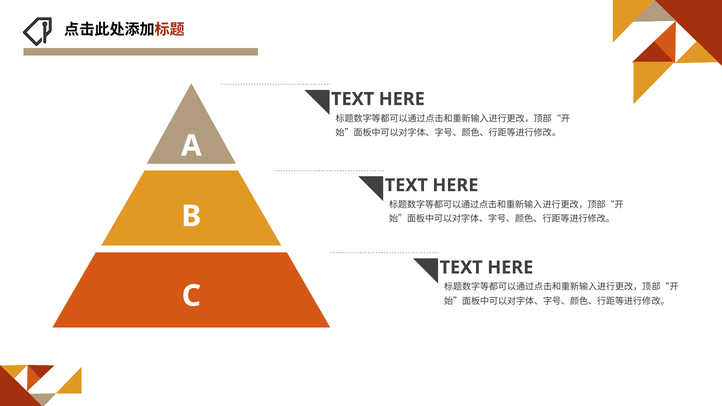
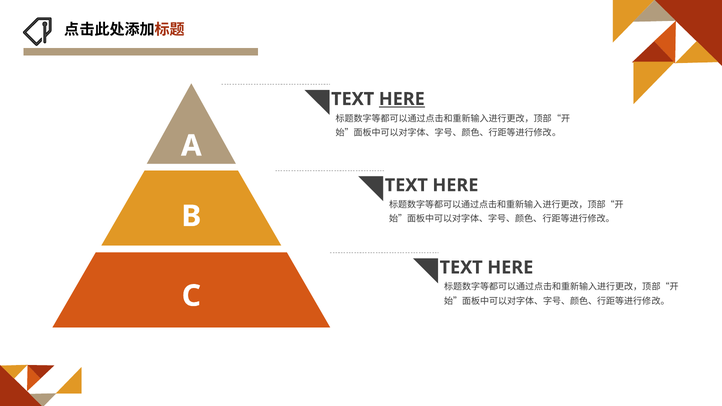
HERE at (402, 99) underline: none -> present
